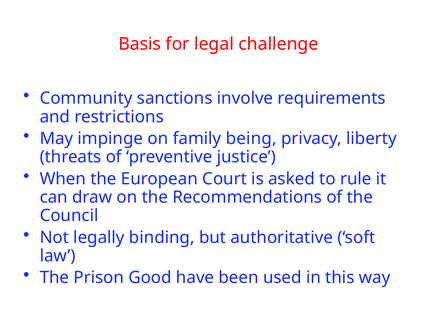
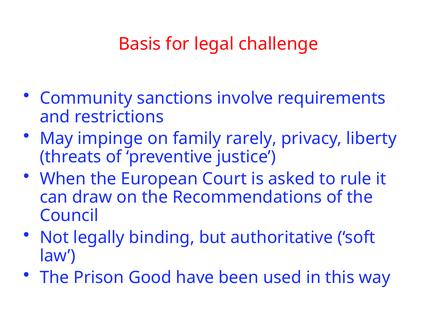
being: being -> rarely
